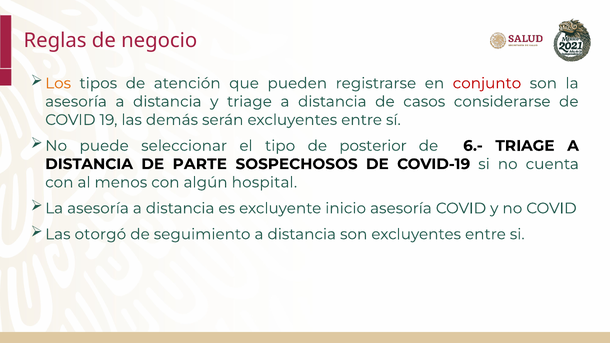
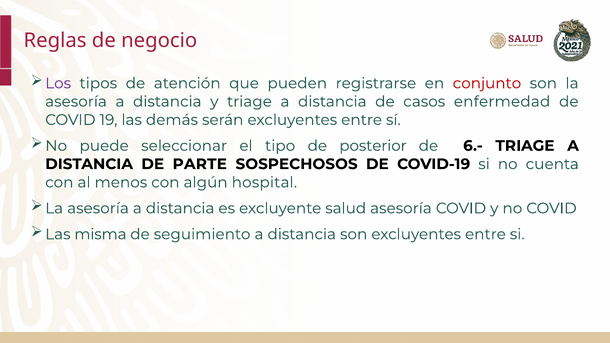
Los colour: orange -> purple
considerarse: considerarse -> enfermedad
inicio: inicio -> salud
otorgó: otorgó -> misma
